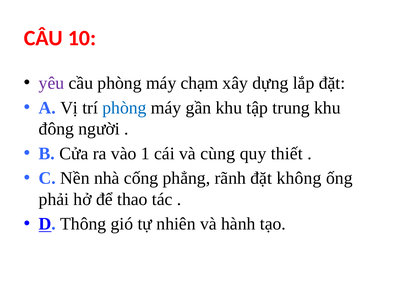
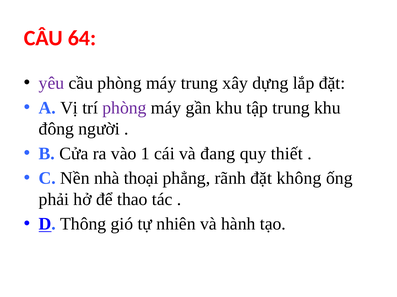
10: 10 -> 64
máy chạm: chạm -> trung
phòng at (124, 108) colour: blue -> purple
cùng: cùng -> đang
cống: cống -> thoại
